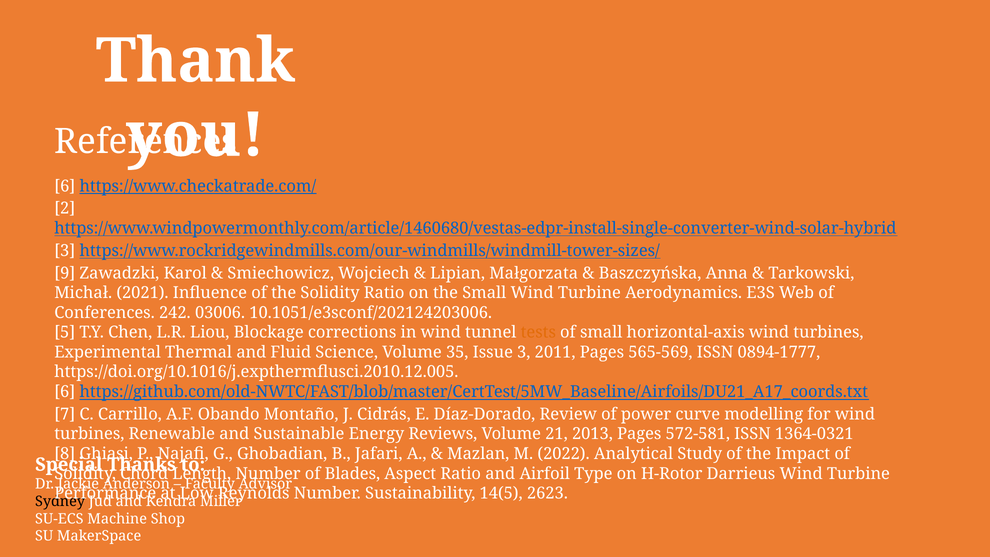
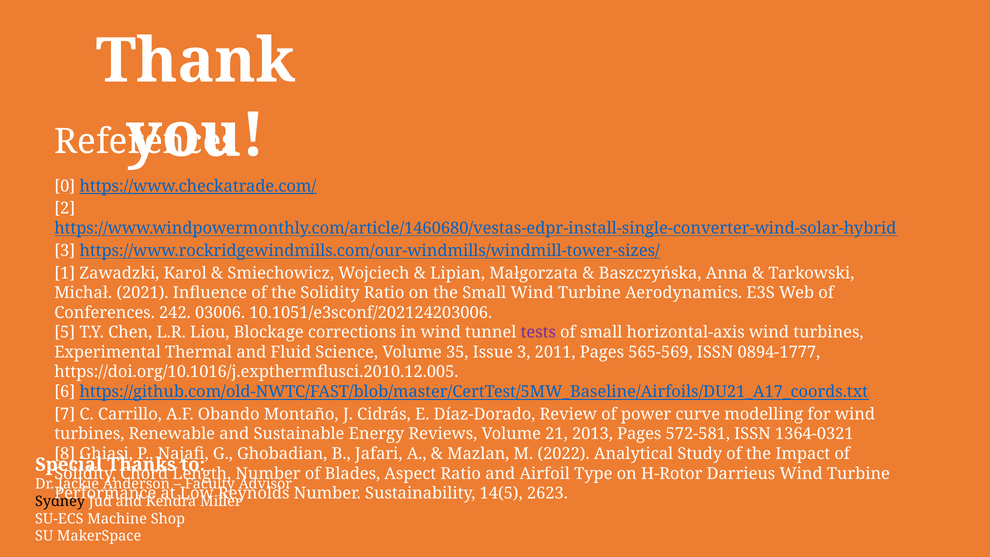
6 at (65, 186): 6 -> 0
9: 9 -> 1
tests colour: orange -> purple
